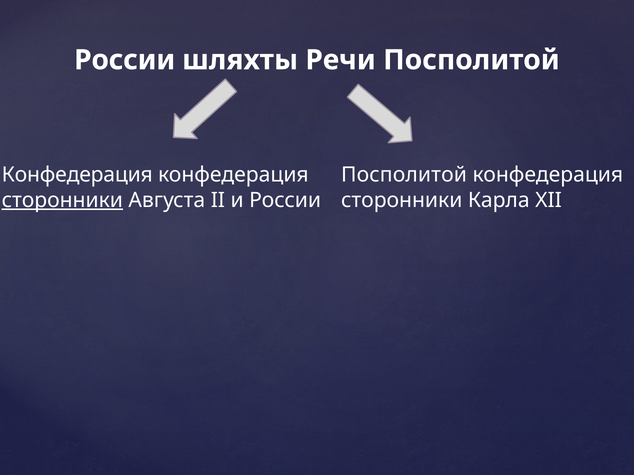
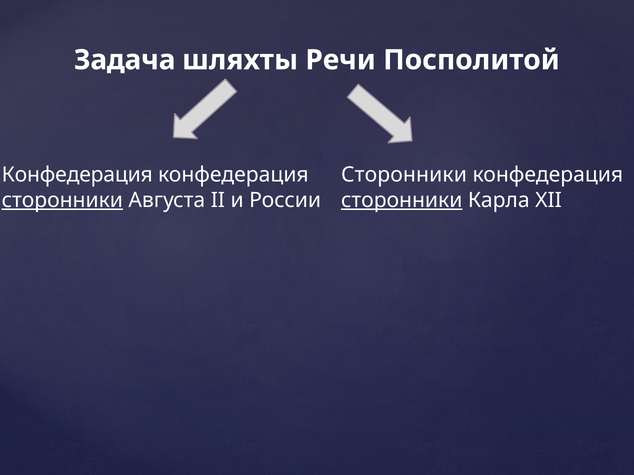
России at (125, 60): России -> Задача
Посполитой at (404, 175): Посполитой -> Сторонники
сторонники at (402, 200) underline: none -> present
